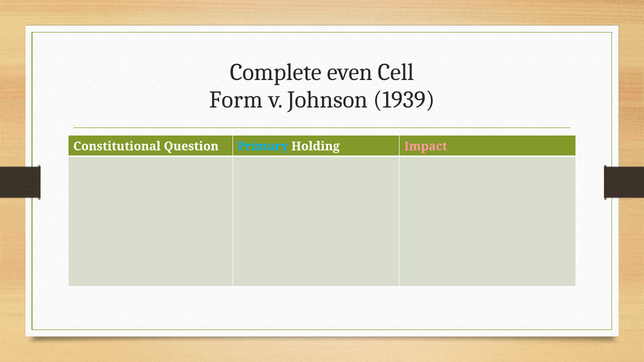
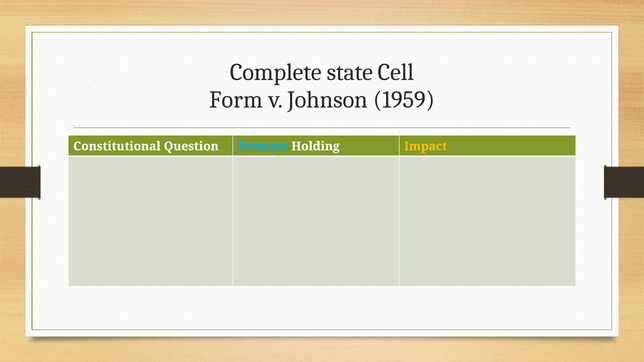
even: even -> state
1939: 1939 -> 1959
Impact colour: pink -> yellow
